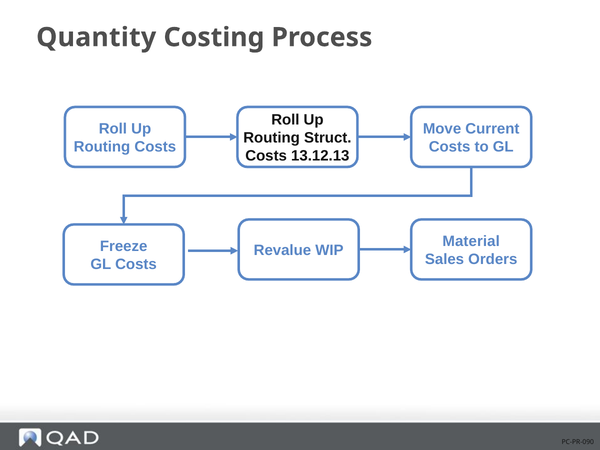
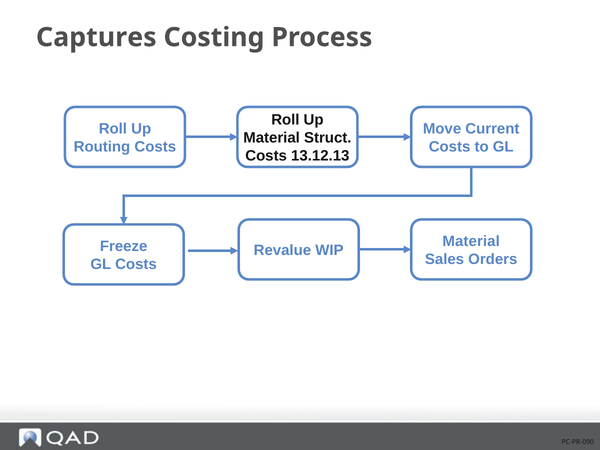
Quantity: Quantity -> Captures
Routing at (272, 138): Routing -> Material
